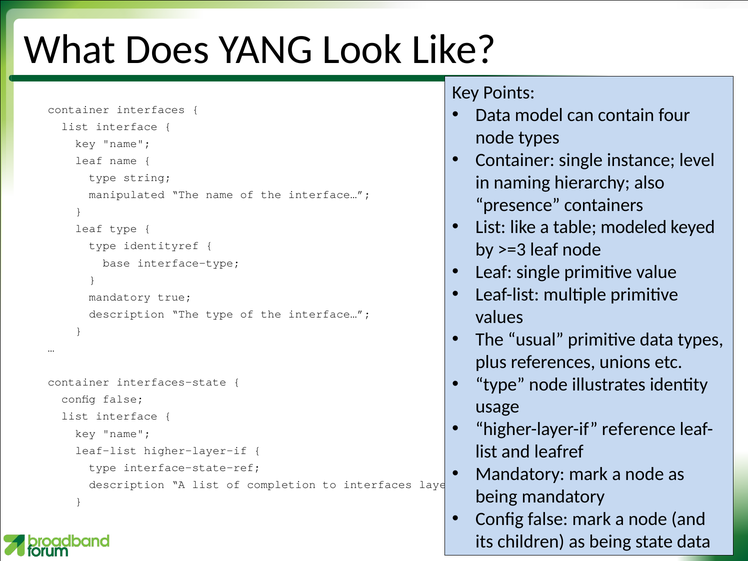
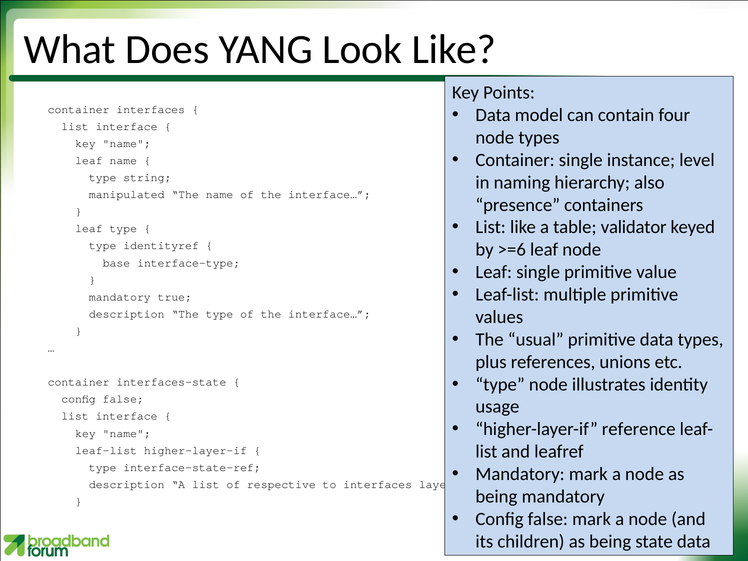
modeled: modeled -> validator
>=3: >=3 -> >=6
completion: completion -> respective
